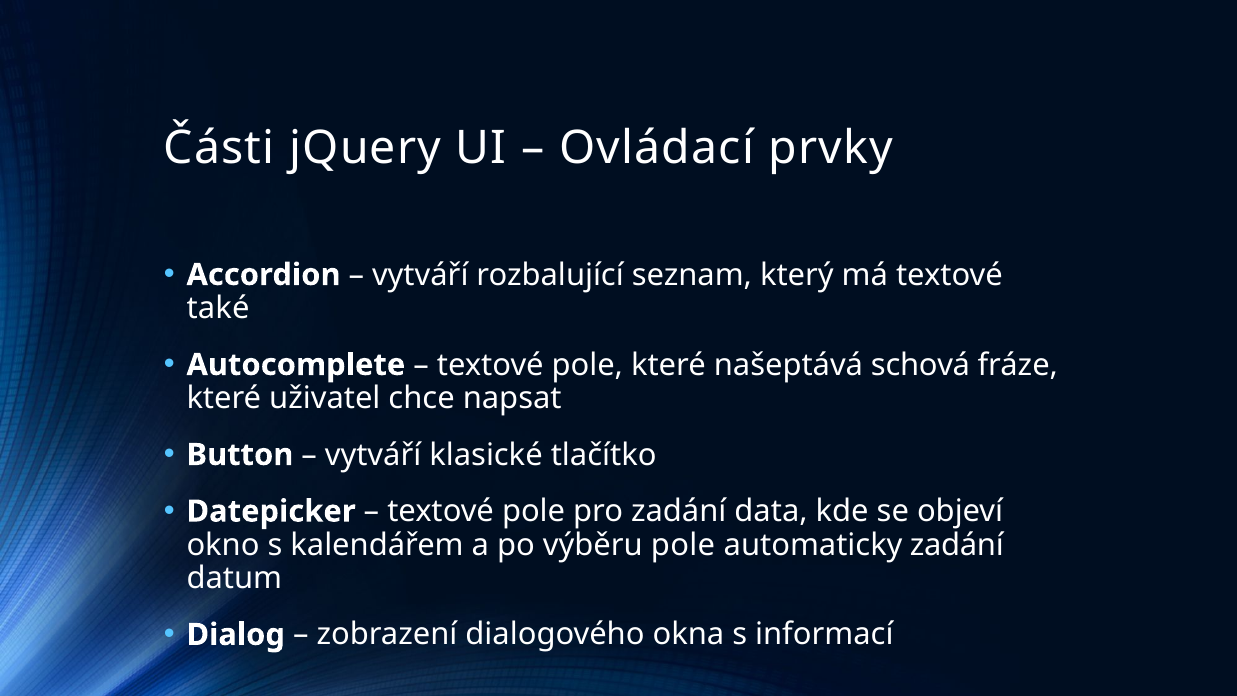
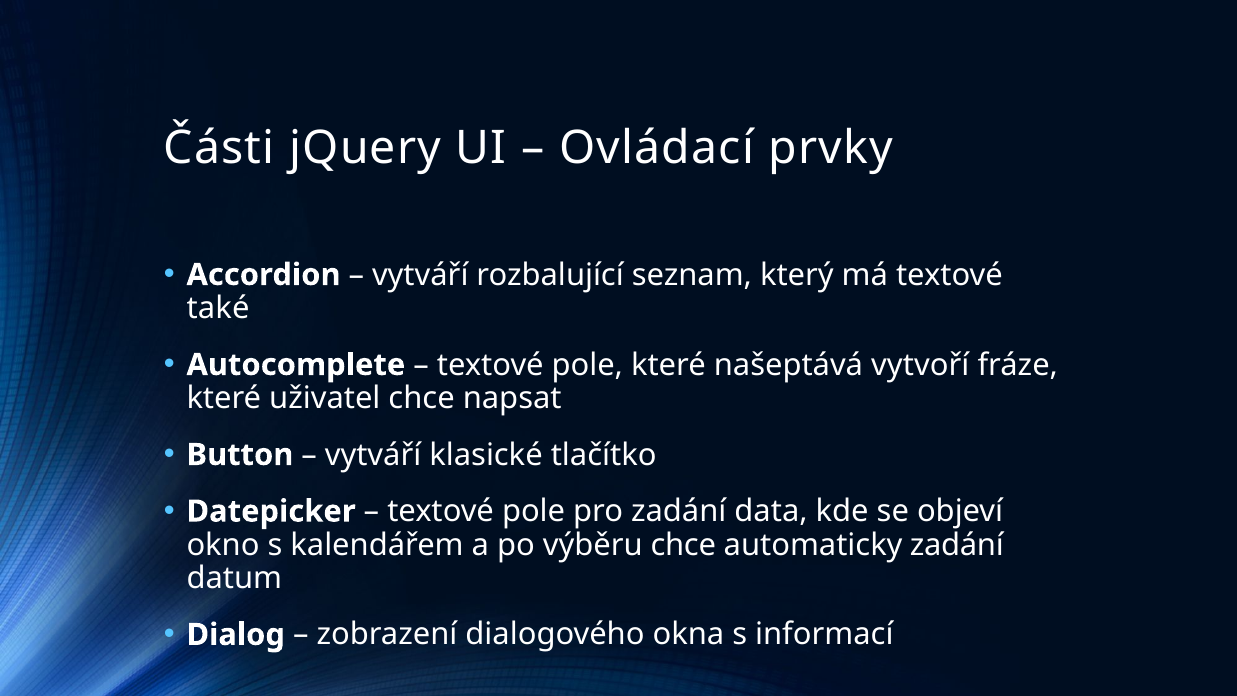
schová: schová -> vytvoří
výběru pole: pole -> chce
